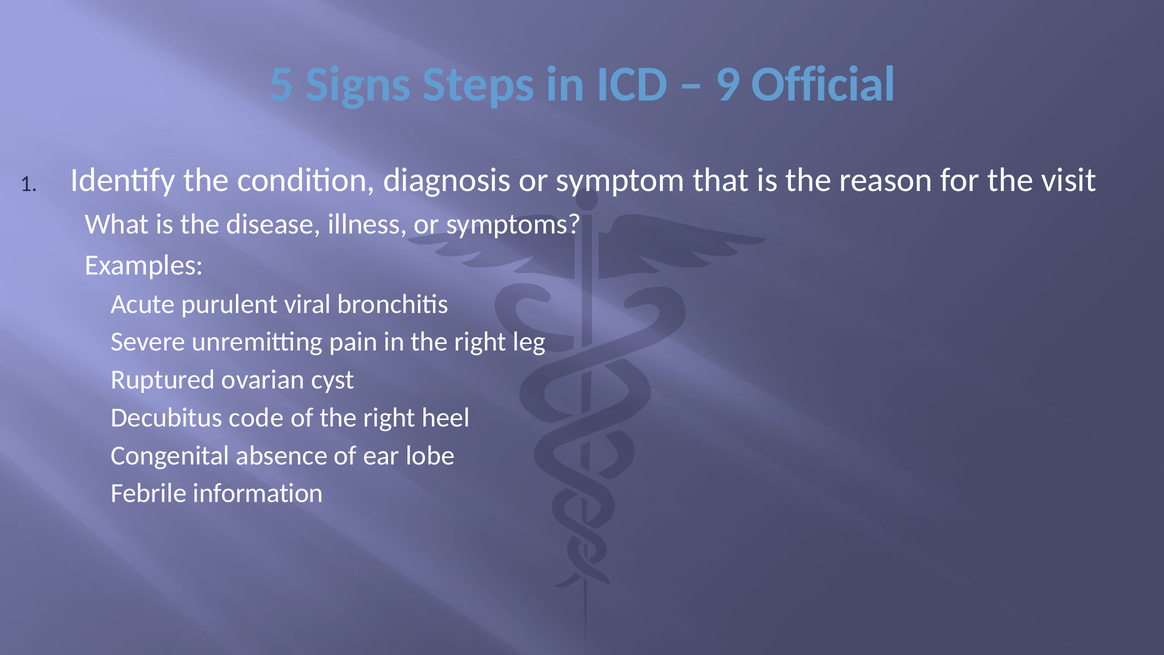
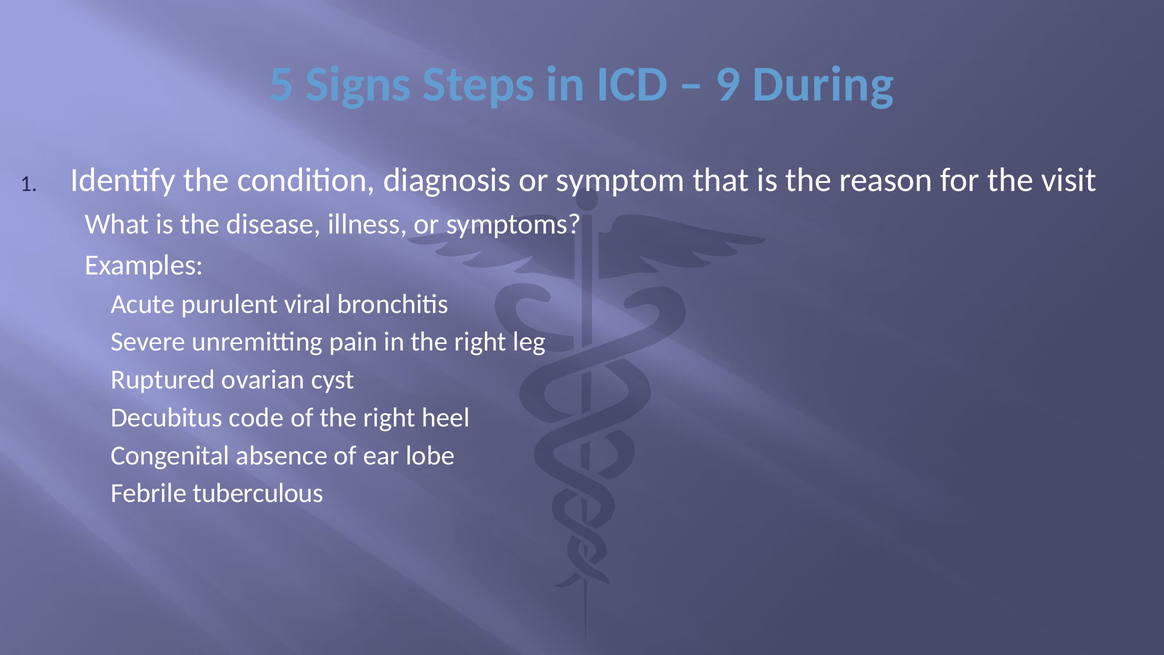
Official: Official -> During
information: information -> tuberculous
